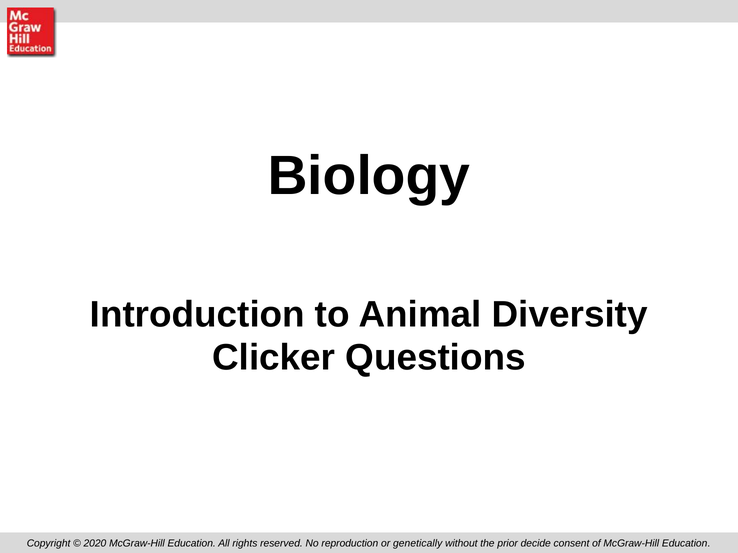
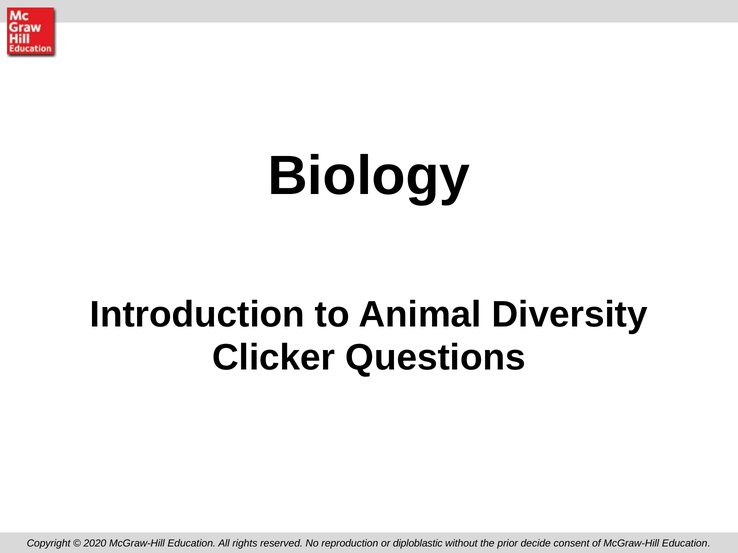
genetically: genetically -> diploblastic
